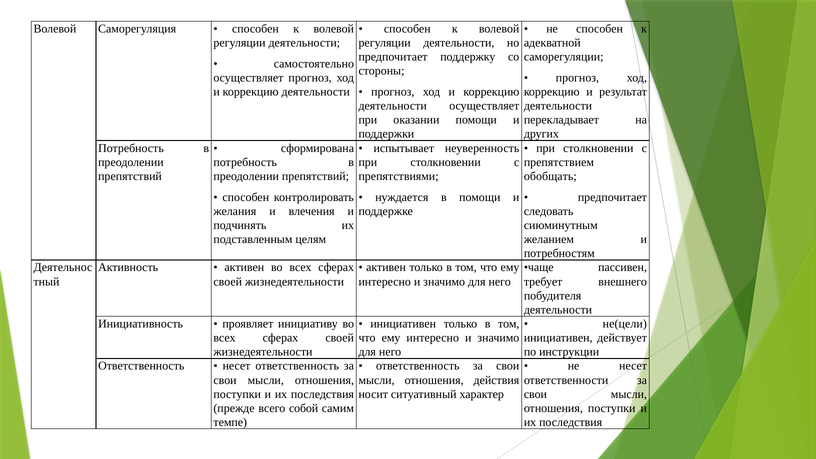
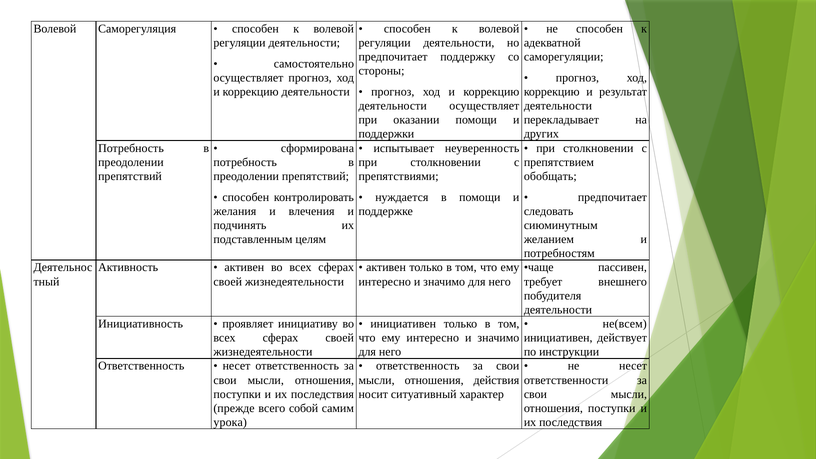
не(цели: не(цели -> не(всем
темпе: темпе -> урока
